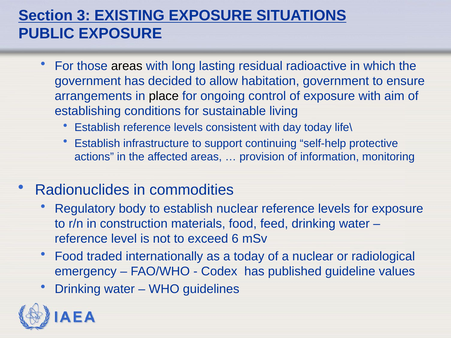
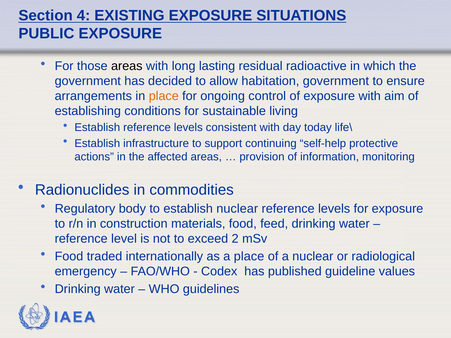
3: 3 -> 4
place at (164, 96) colour: black -> orange
6: 6 -> 2
a today: today -> place
